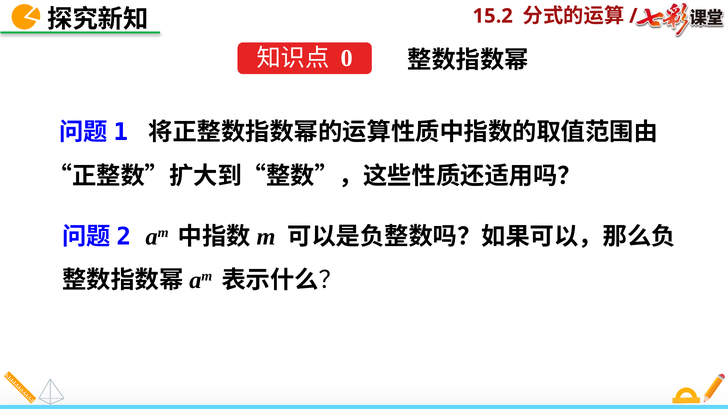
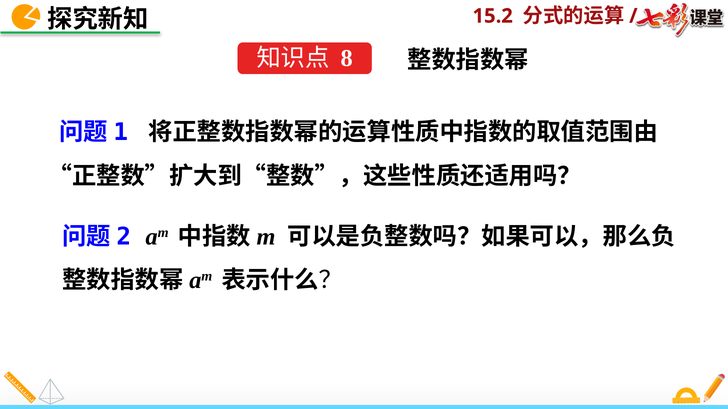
0: 0 -> 8
